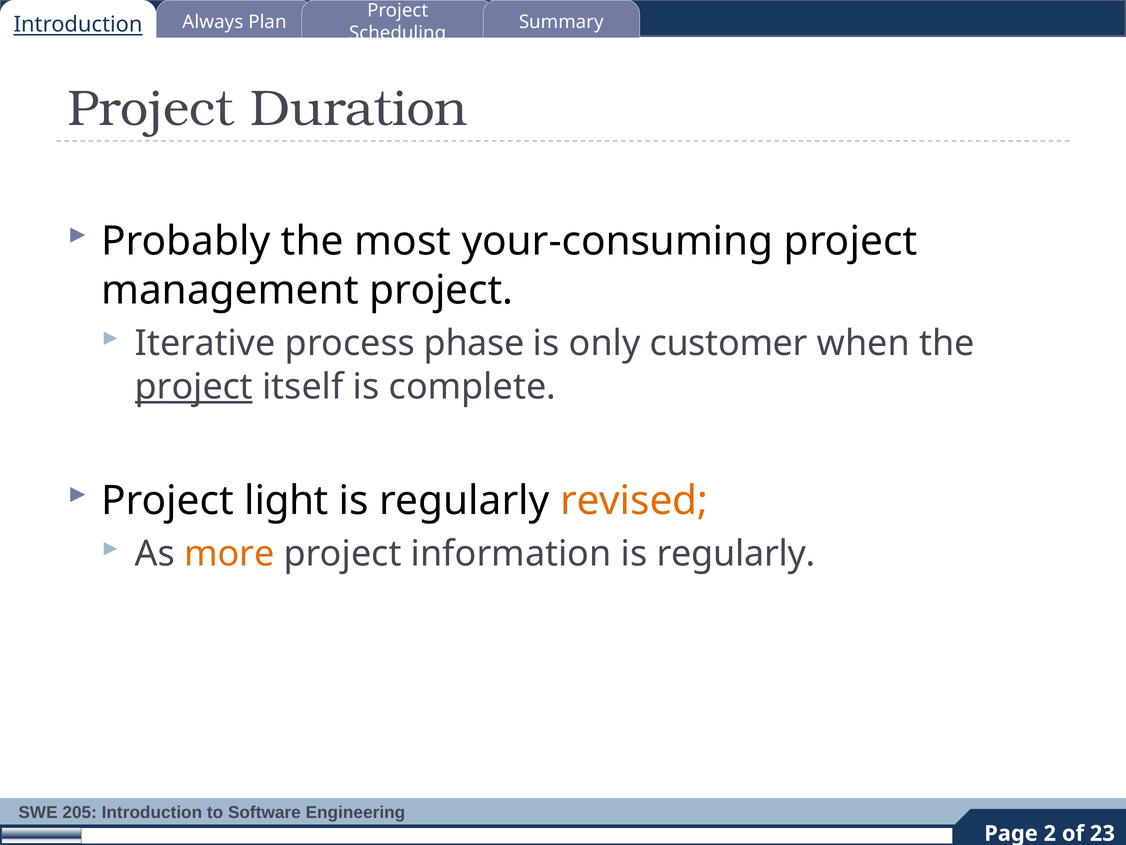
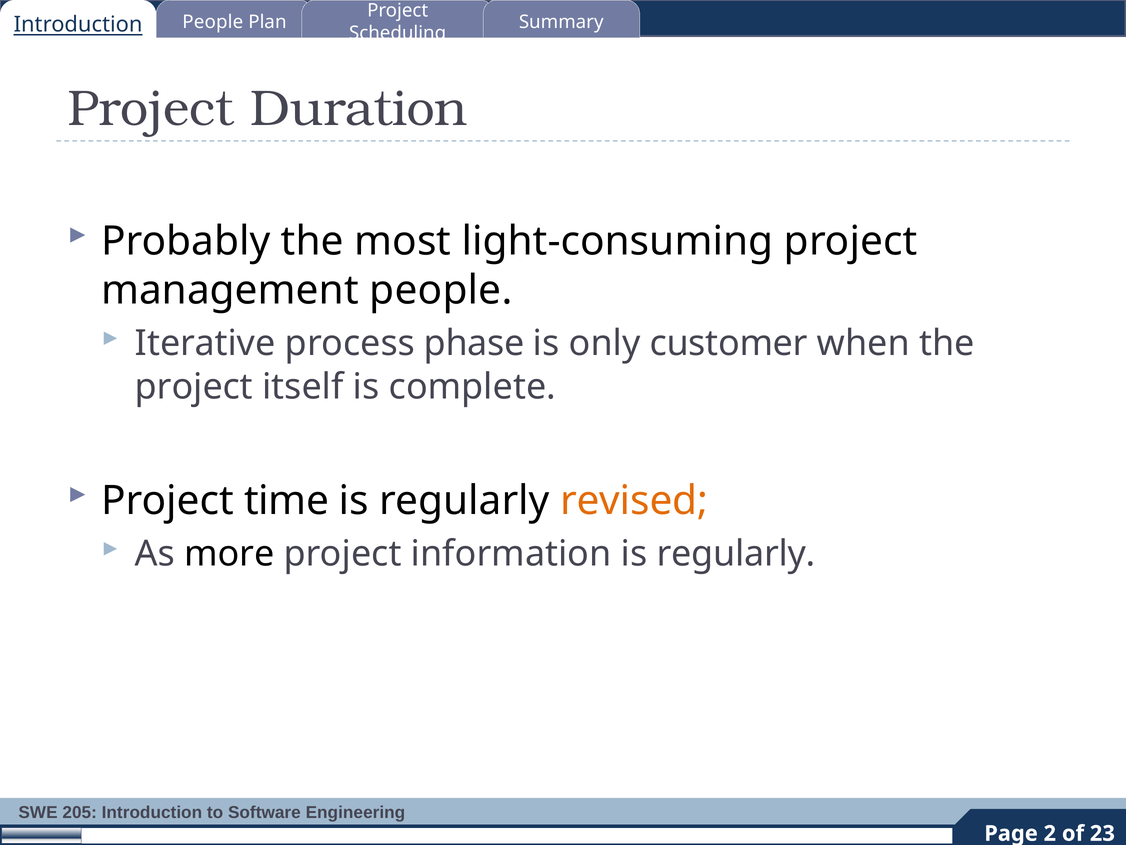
Introduction Always: Always -> People
your-consuming: your-consuming -> light-consuming
management project: project -> people
project at (194, 386) underline: present -> none
light: light -> time
more colour: orange -> black
